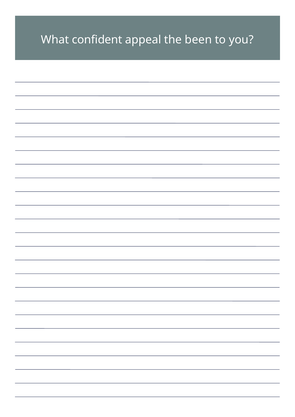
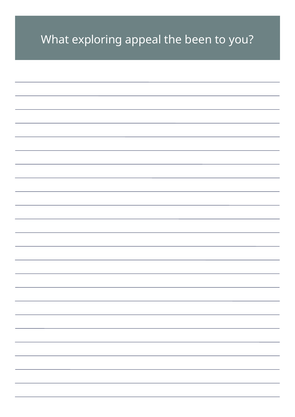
confident: confident -> exploring
